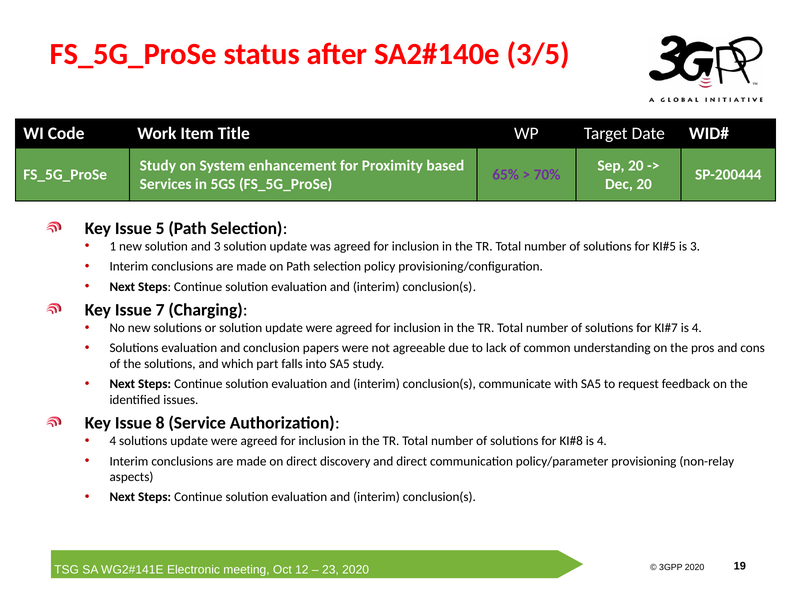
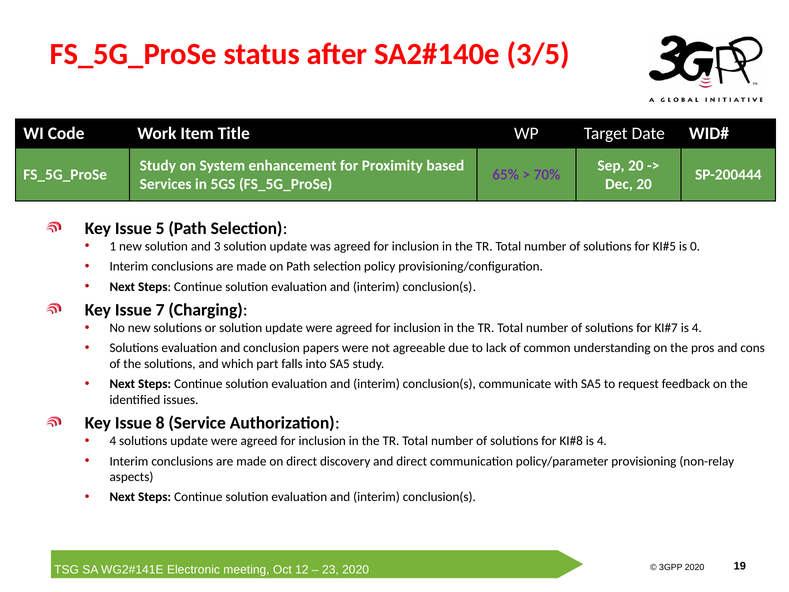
is 3: 3 -> 0
